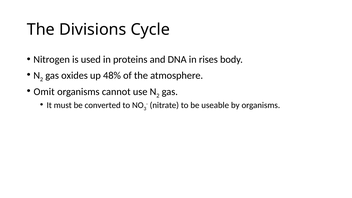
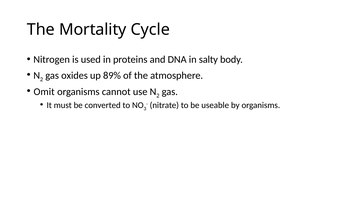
Divisions: Divisions -> Mortality
rises: rises -> salty
48%: 48% -> 89%
